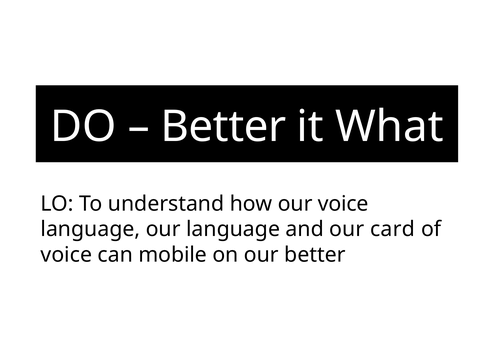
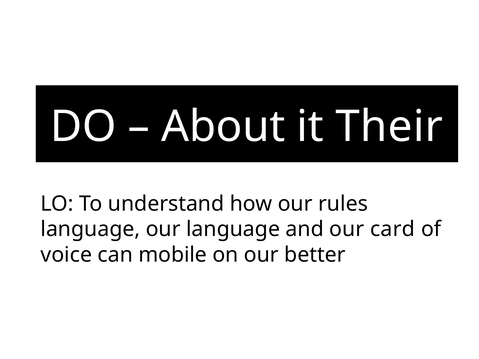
Better at (223, 127): Better -> About
What: What -> Their
our voice: voice -> rules
